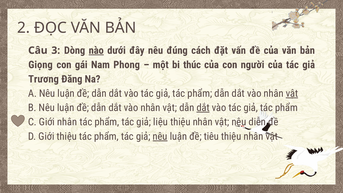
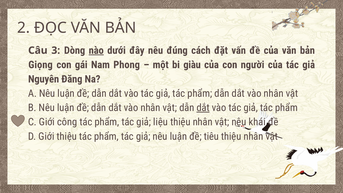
thúc: thúc -> giàu
Trương: Trương -> Nguyên
vật at (292, 93) underline: present -> none
Giới nhân: nhân -> công
diễn: diễn -> khái
nêu at (160, 136) underline: present -> none
